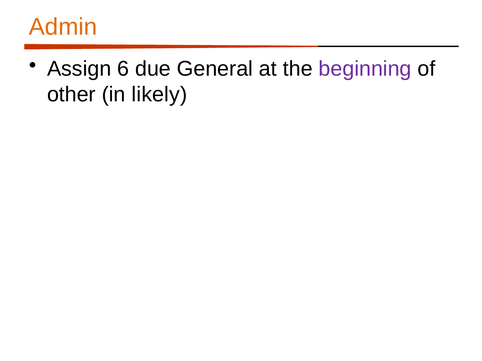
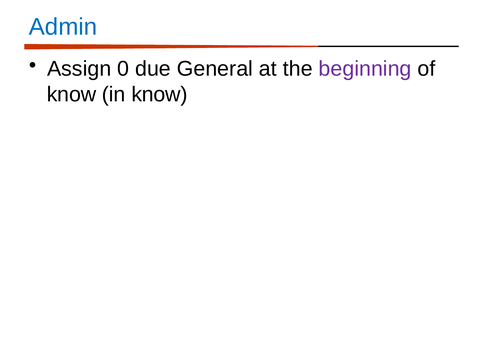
Admin colour: orange -> blue
6: 6 -> 0
other at (71, 95): other -> know
in likely: likely -> know
